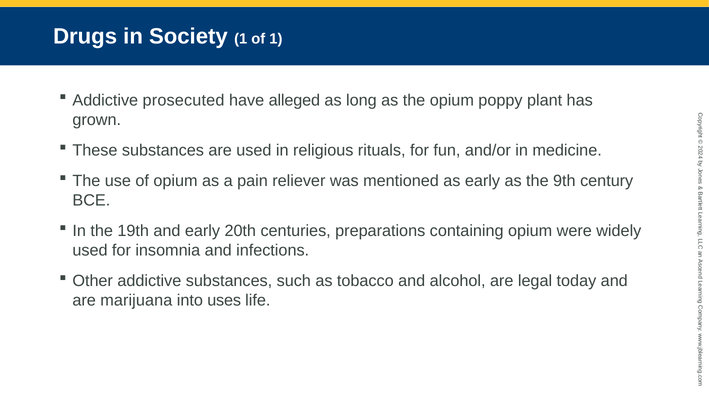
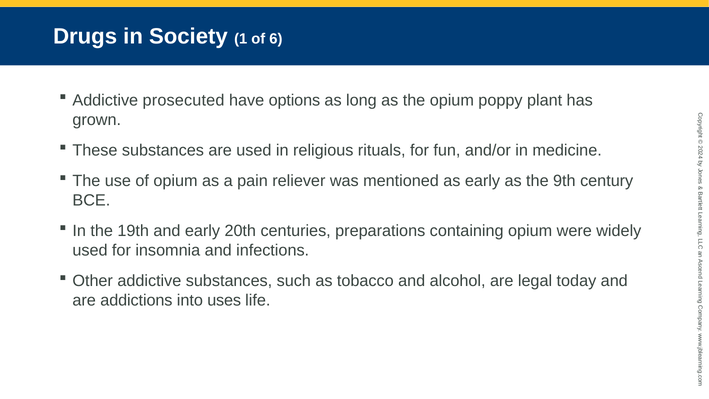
of 1: 1 -> 6
alleged: alleged -> options
marijuana: marijuana -> addictions
